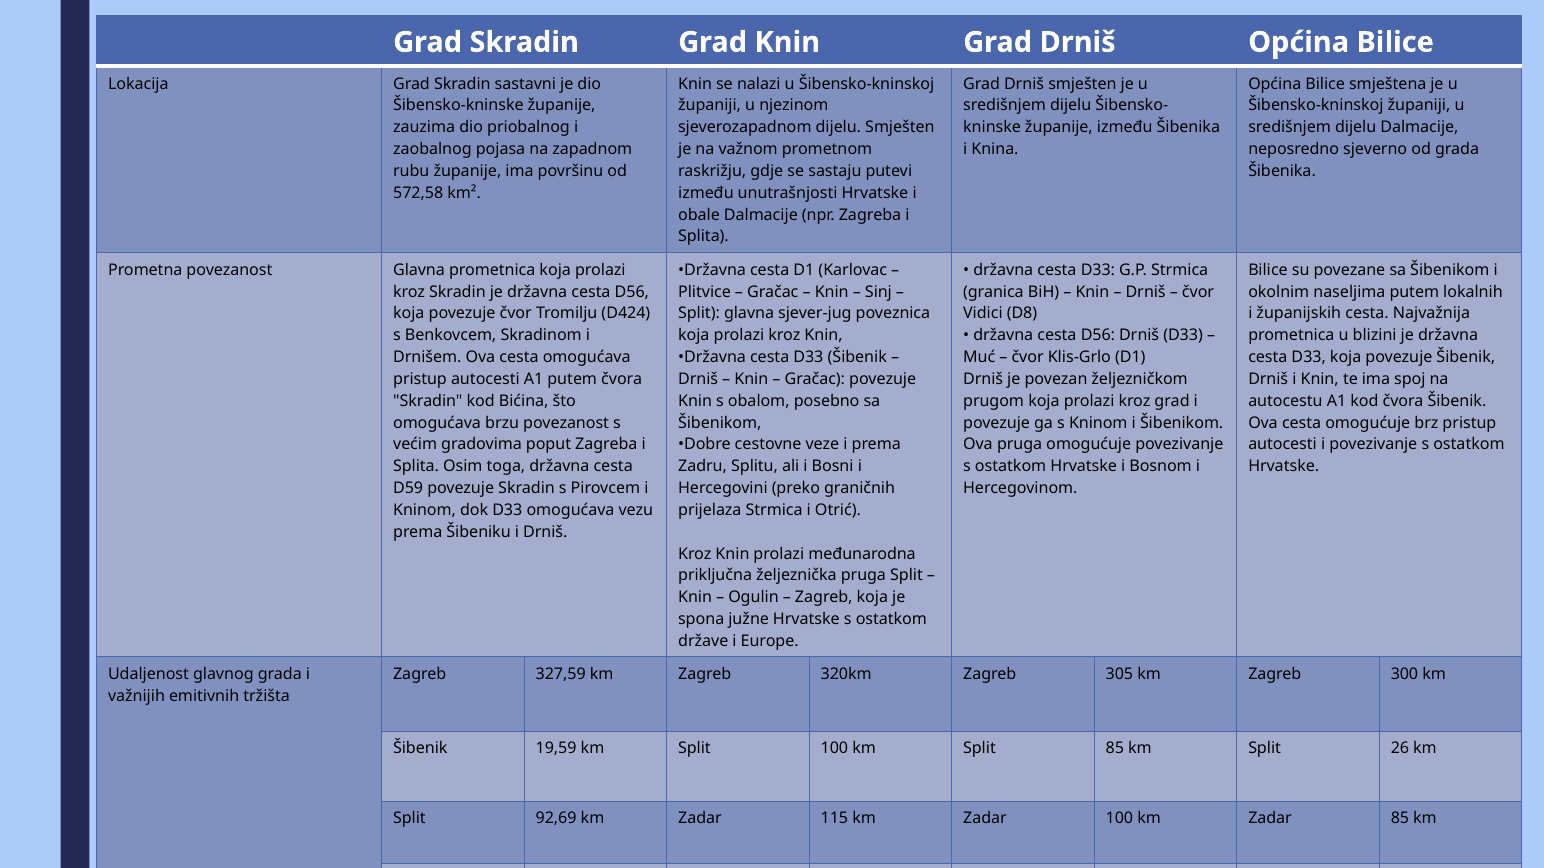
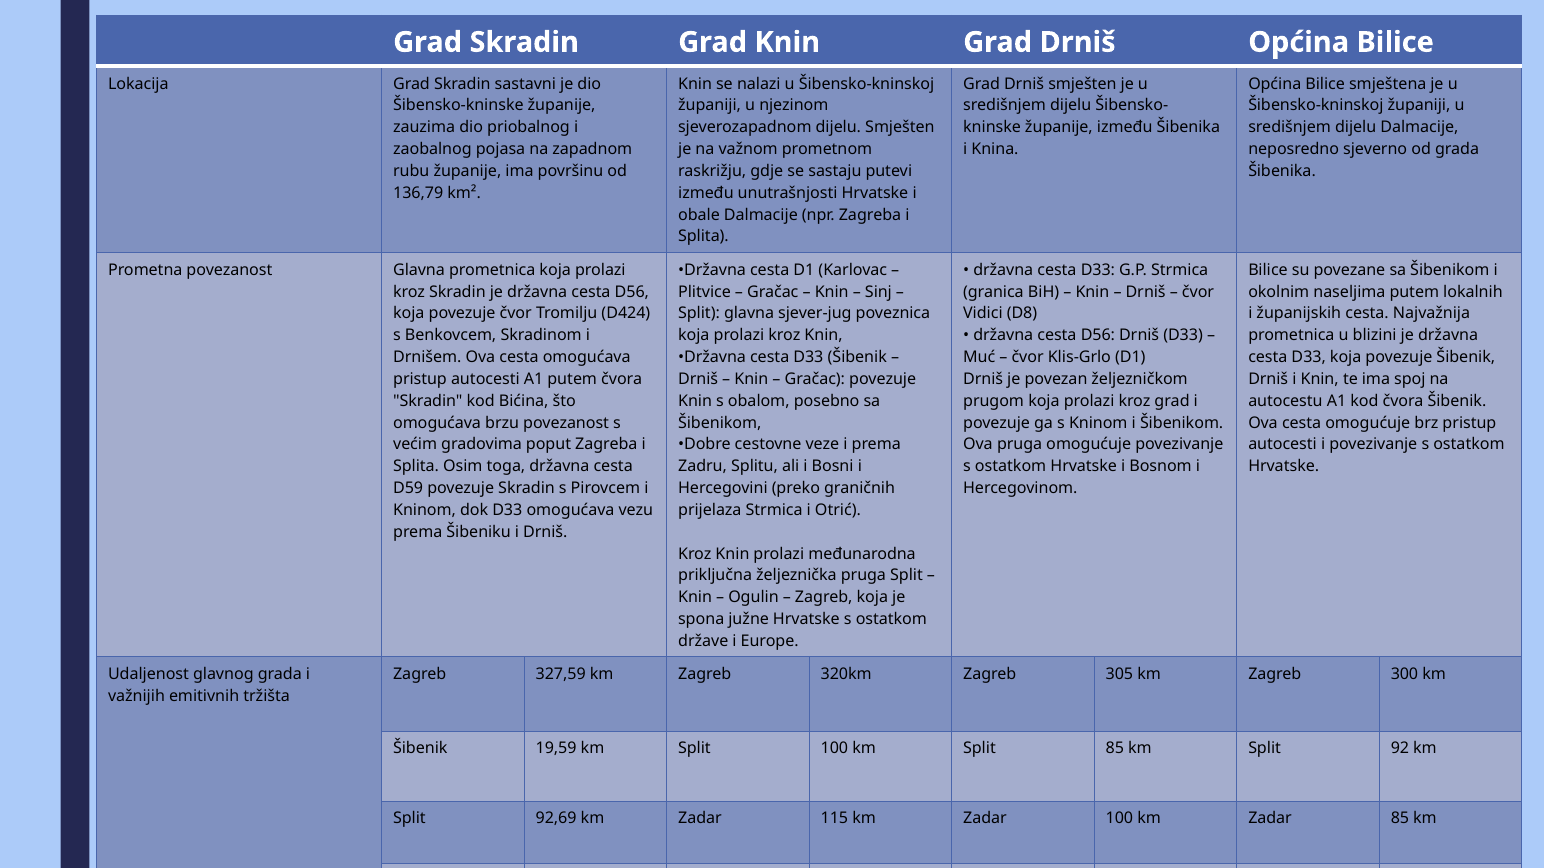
572,58: 572,58 -> 136,79
26: 26 -> 92
